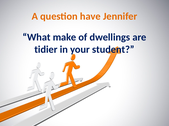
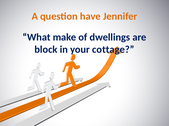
tidier: tidier -> block
student: student -> cottage
